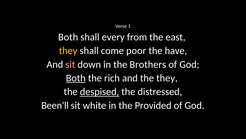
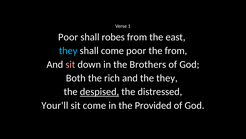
Both at (68, 37): Both -> Poor
every: every -> robes
they at (68, 50) colour: yellow -> light blue
the have: have -> from
Both at (76, 78) underline: present -> none
Been'll: Been'll -> Your'll
sit white: white -> come
